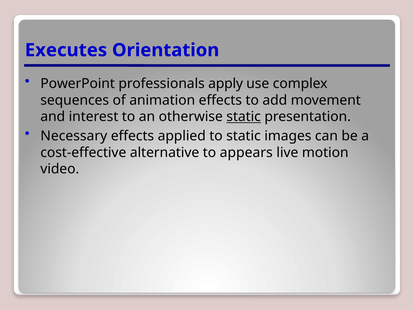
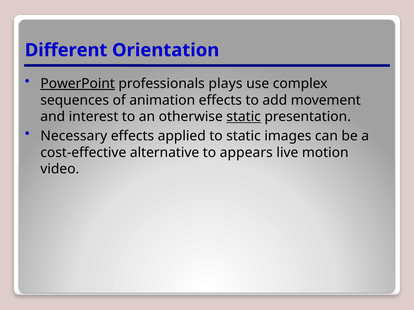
Executes: Executes -> Different
PowerPoint underline: none -> present
apply: apply -> plays
